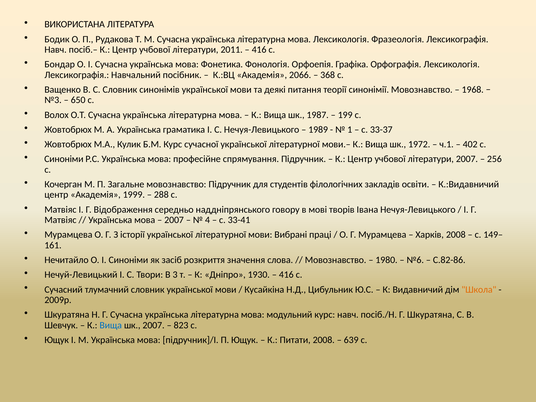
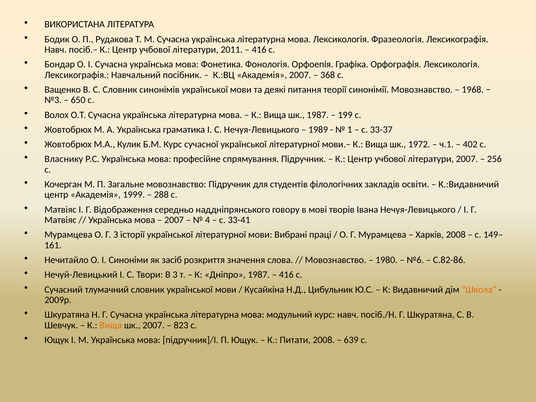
Академія 2066: 2066 -> 2007
Синоніми at (64, 159): Синоніми -> Власнику
Дніпро 1930: 1930 -> 1987
Вища at (111, 325) colour: blue -> orange
